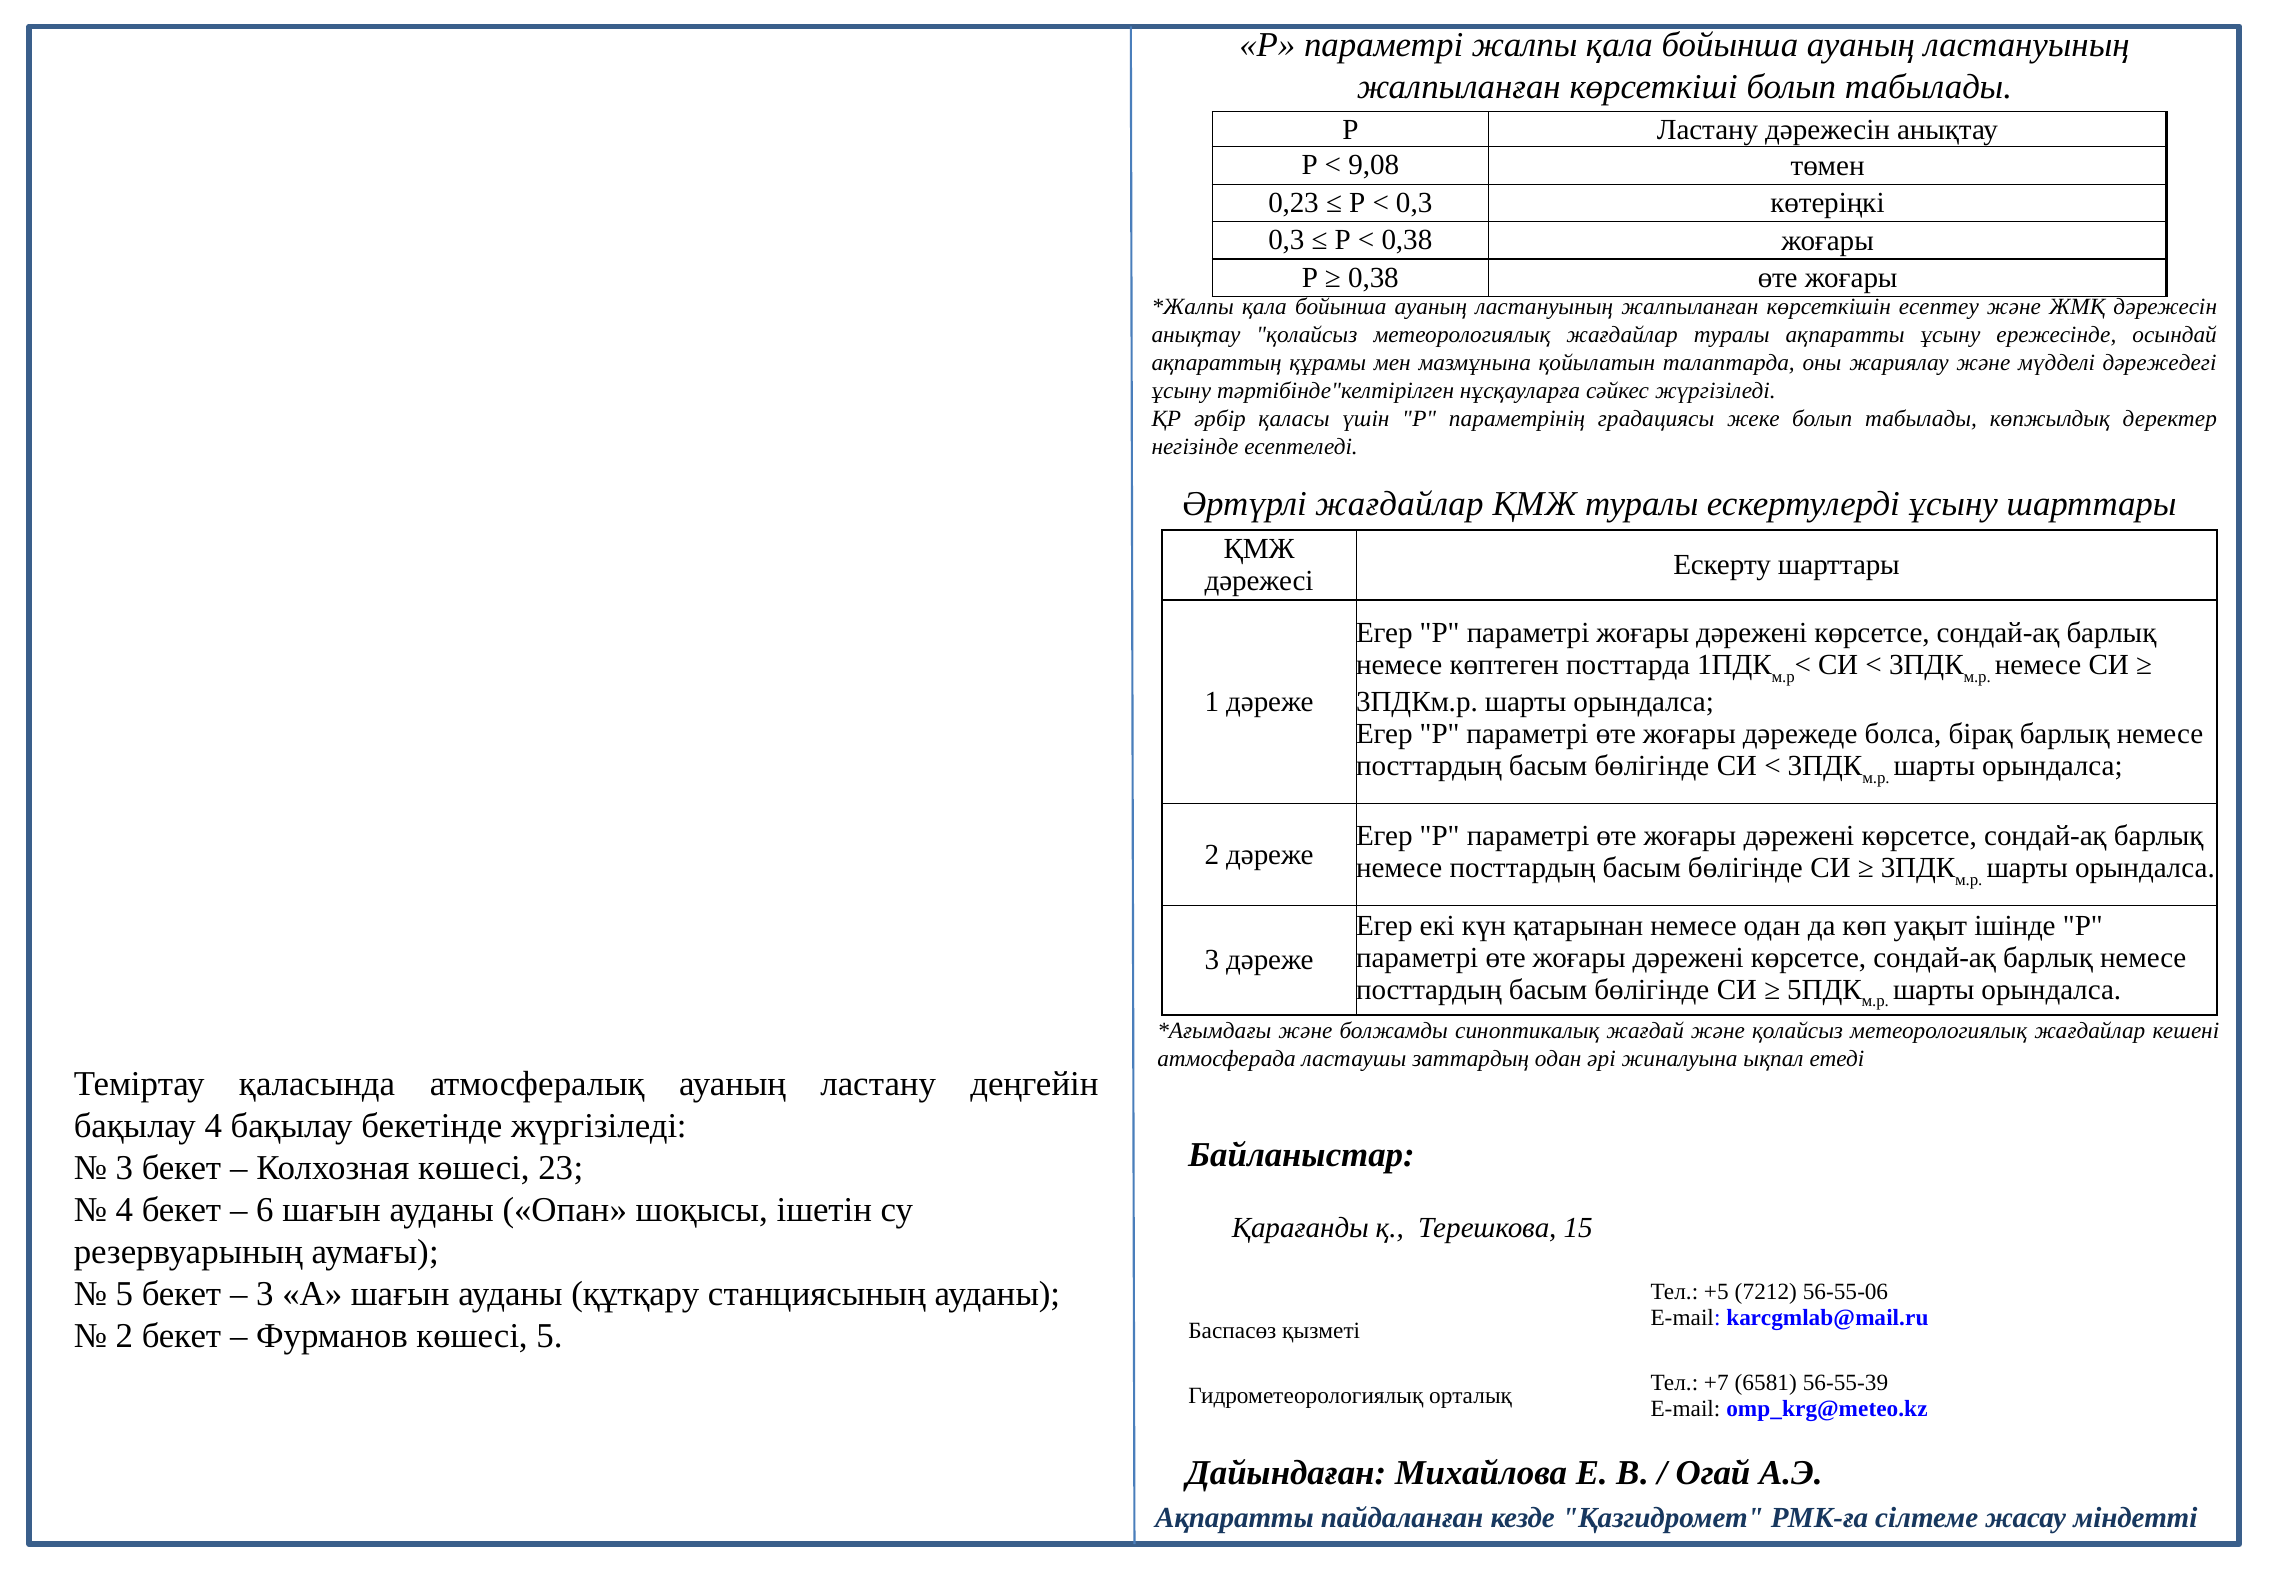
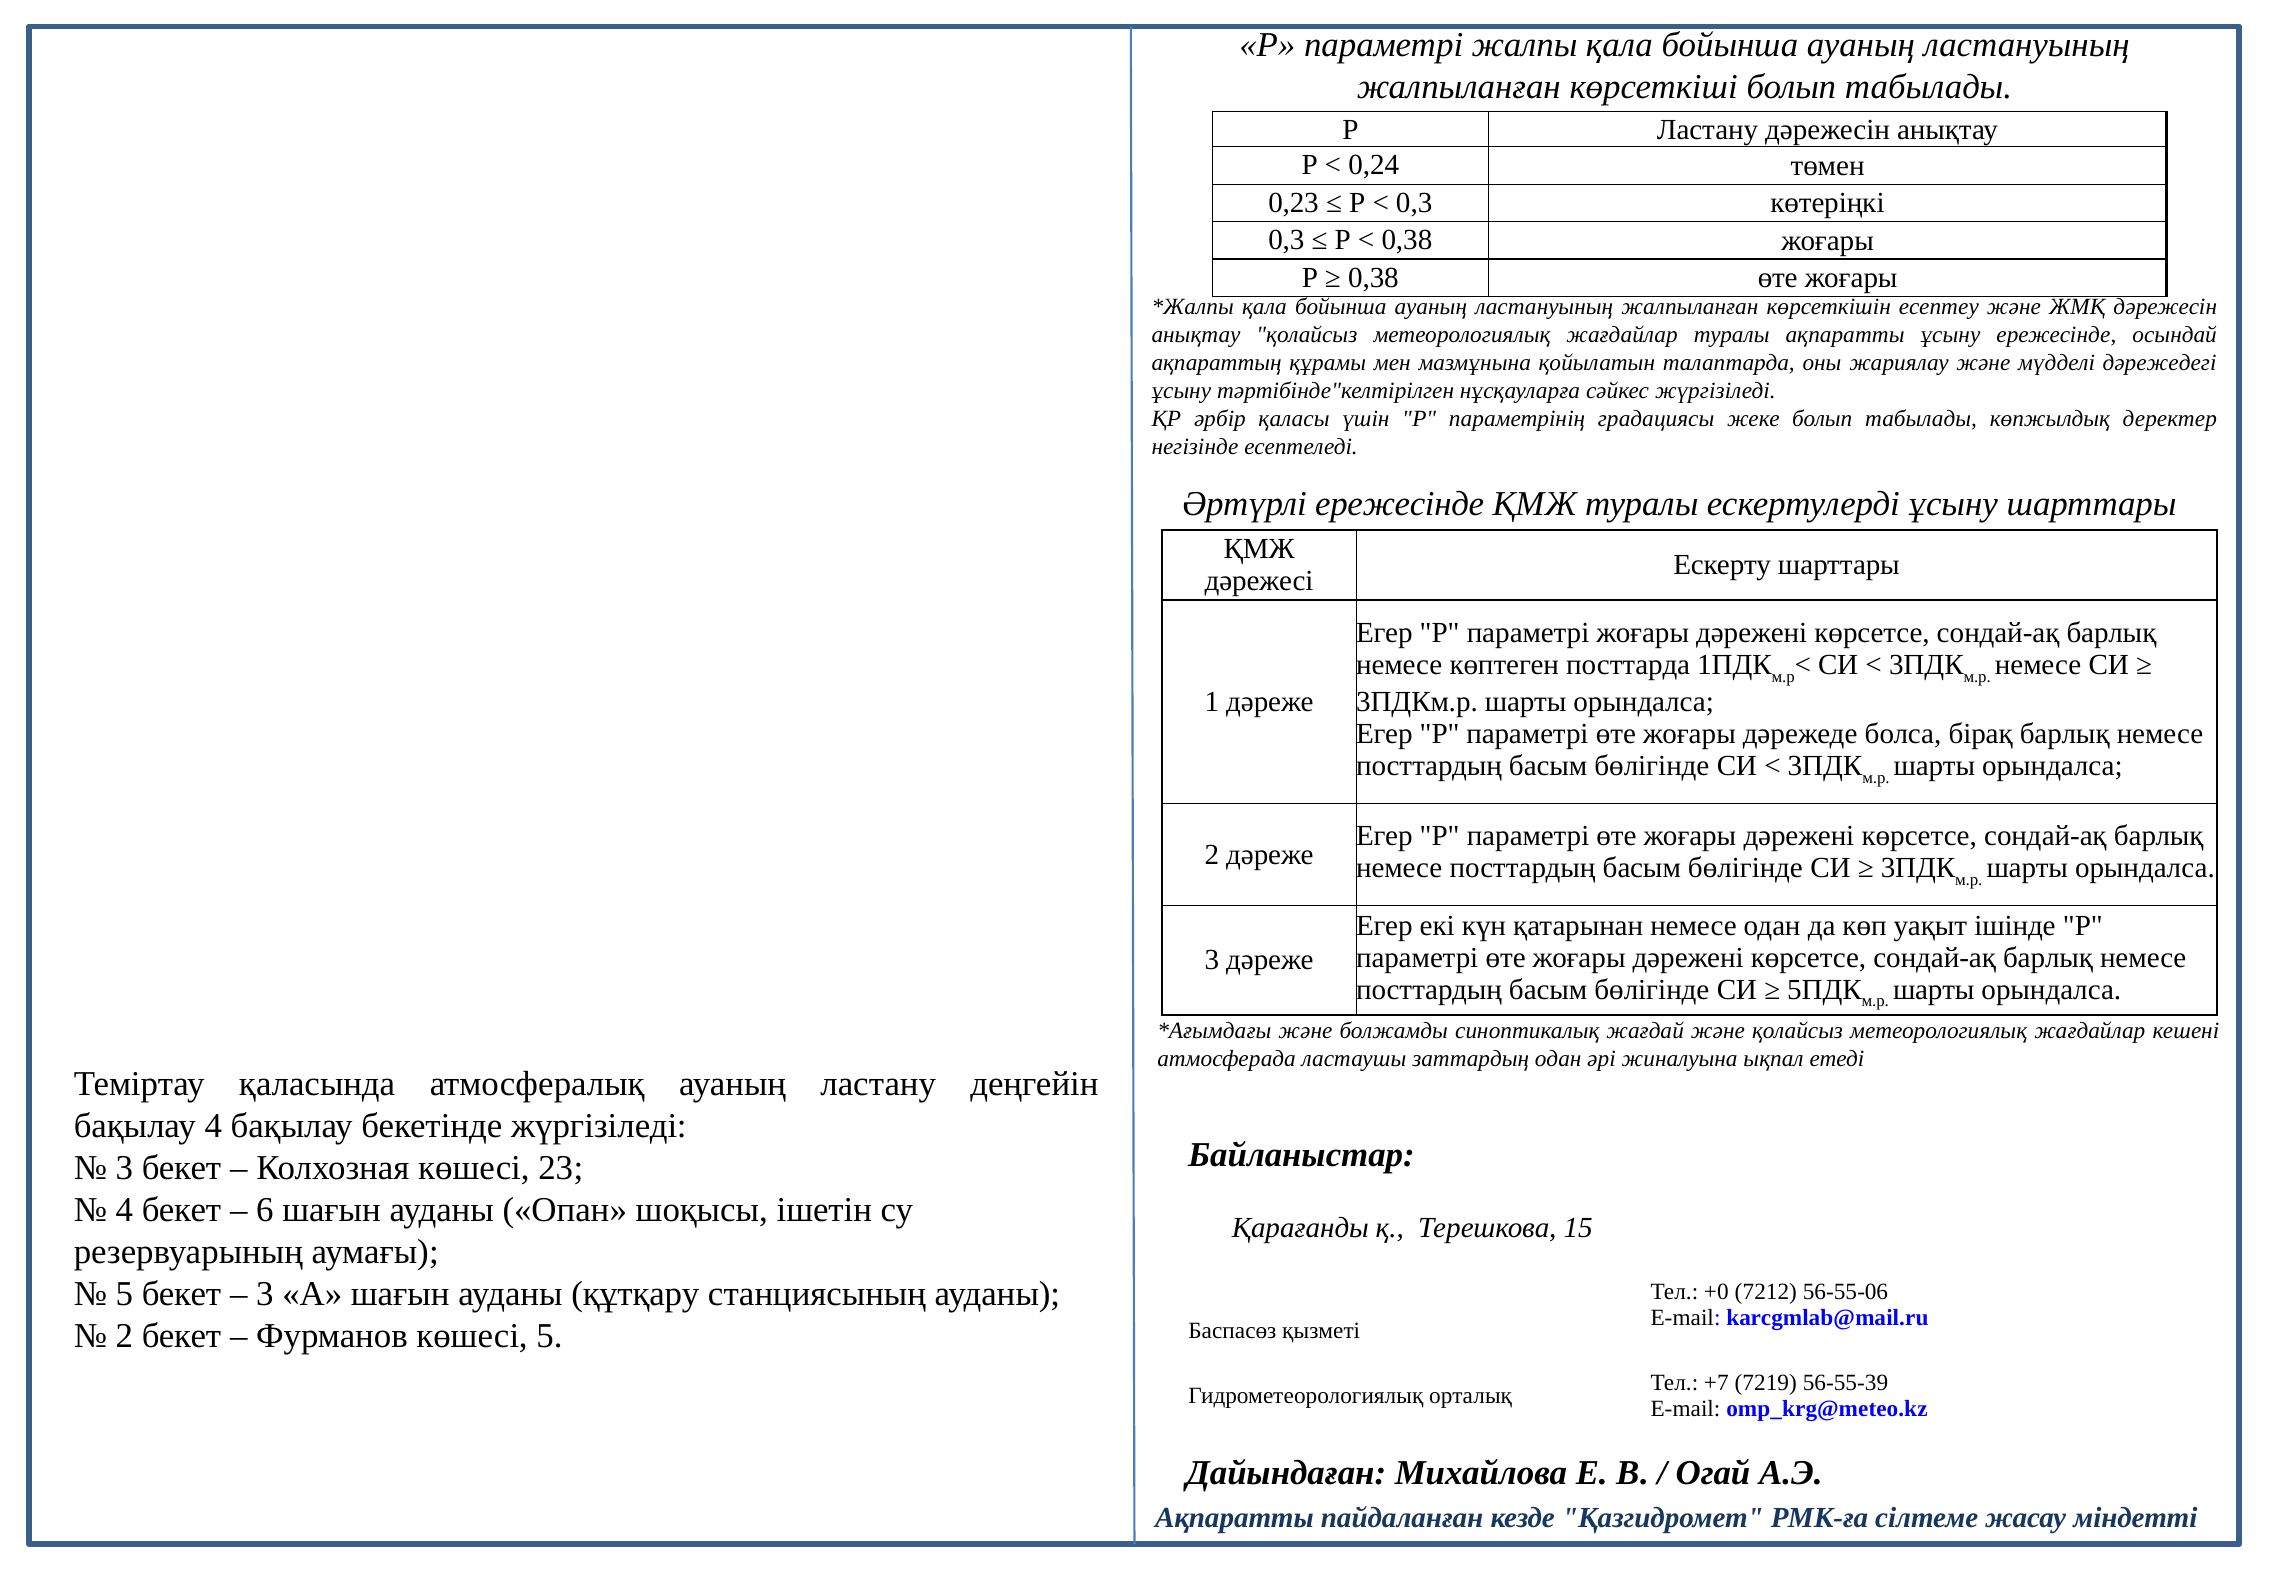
9,08: 9,08 -> 0,24
Әртүрлі жағдайлар: жағдайлар -> ережесінде
+5: +5 -> +0
6581: 6581 -> 7219
